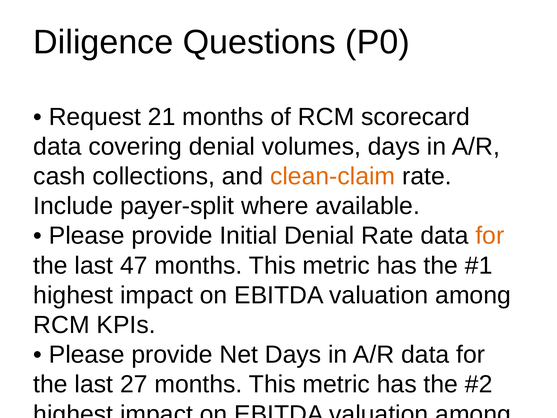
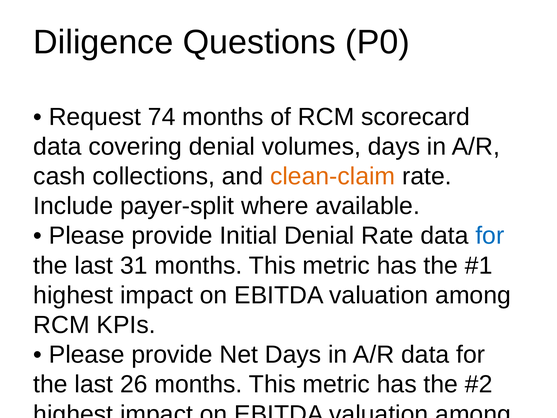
21: 21 -> 74
for at (490, 236) colour: orange -> blue
47: 47 -> 31
27: 27 -> 26
